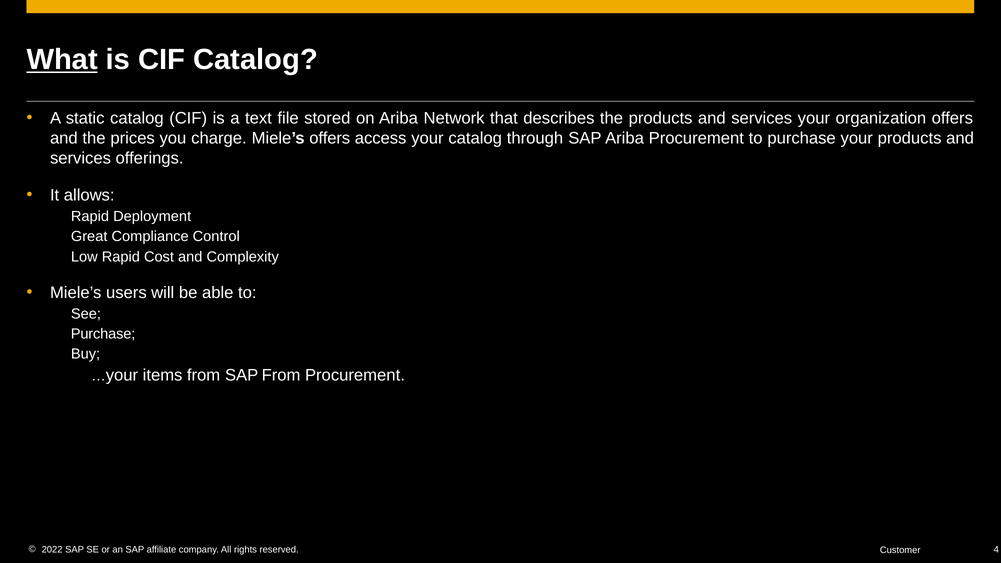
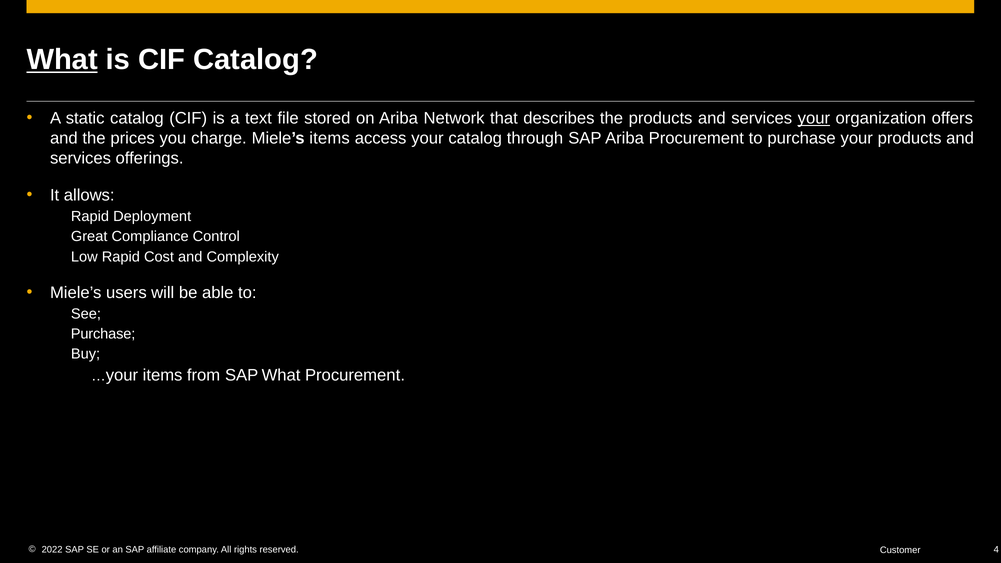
your at (814, 118) underline: none -> present
Miele’s offers: offers -> items
SAP From: From -> What
